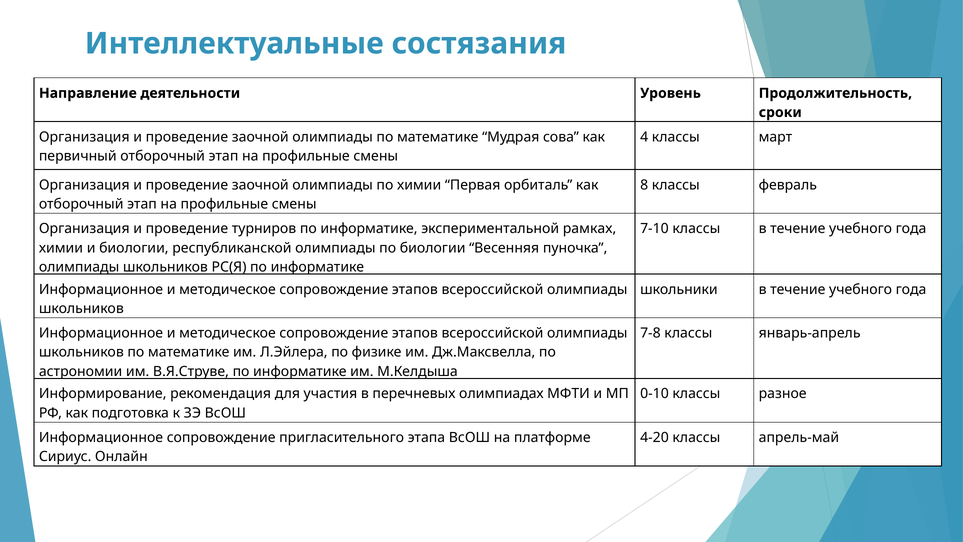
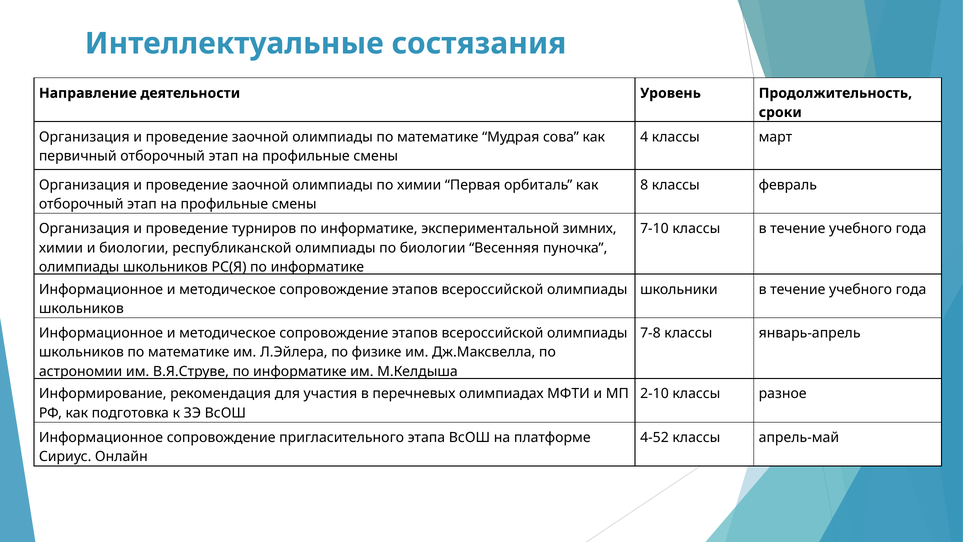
рамках: рамках -> зимних
0-10: 0-10 -> 2-10
4-20: 4-20 -> 4-52
